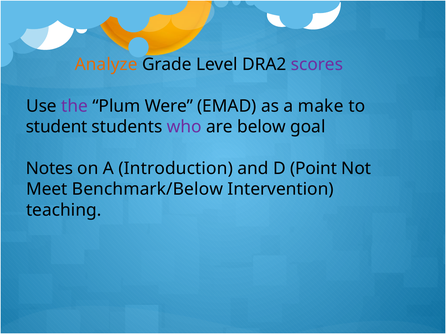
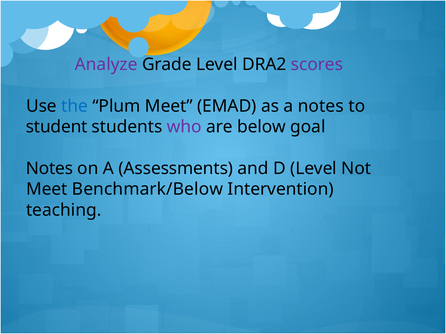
Analyze colour: orange -> purple
the colour: purple -> blue
Plum Were: Were -> Meet
a make: make -> notes
Introduction: Introduction -> Assessments
D Point: Point -> Level
